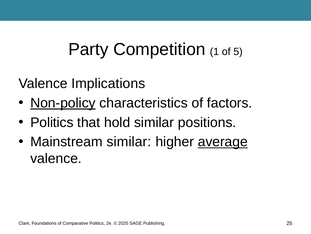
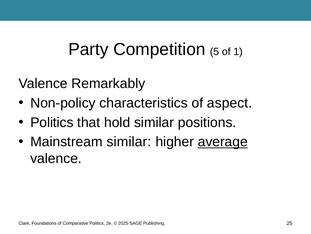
1: 1 -> 5
5: 5 -> 1
Implications: Implications -> Remarkably
Non-policy underline: present -> none
factors: factors -> aspect
